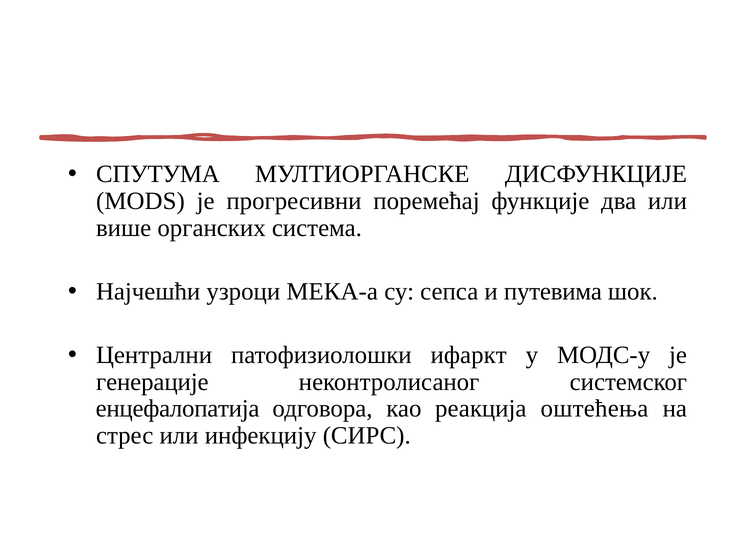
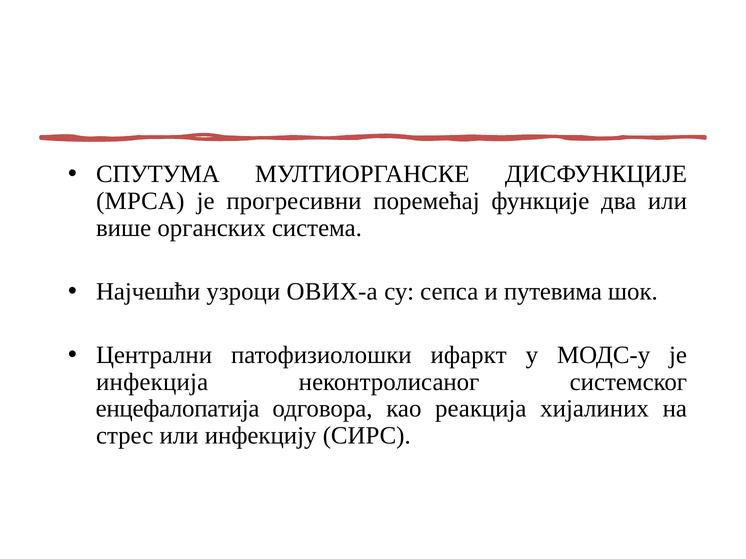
MODS: MODS -> МРСА
МЕКА-а: МЕКА-а -> ОВИХ-а
генерације: генерације -> инфекција
оштећења: оштећења -> хијалиних
